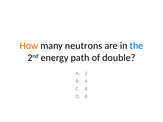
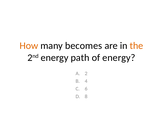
neutrons: neutrons -> becomes
the colour: blue -> orange
of double: double -> energy
